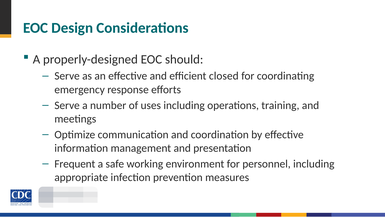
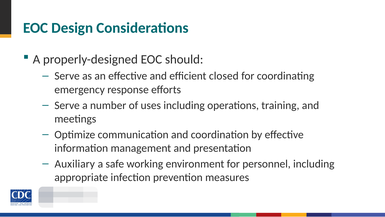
Frequent: Frequent -> Auxiliary
